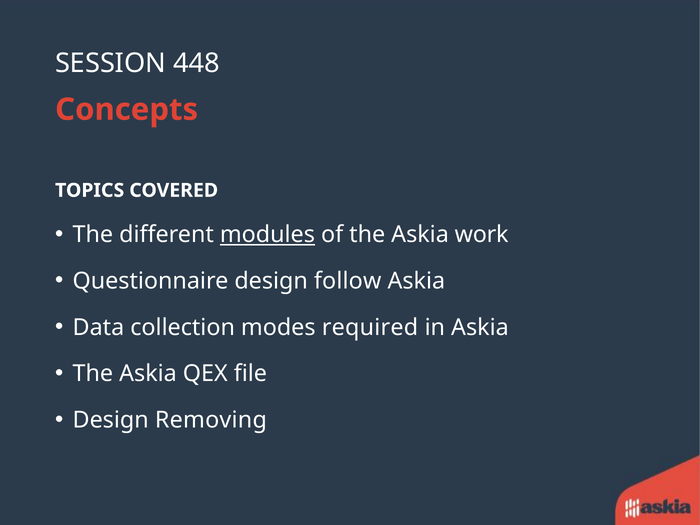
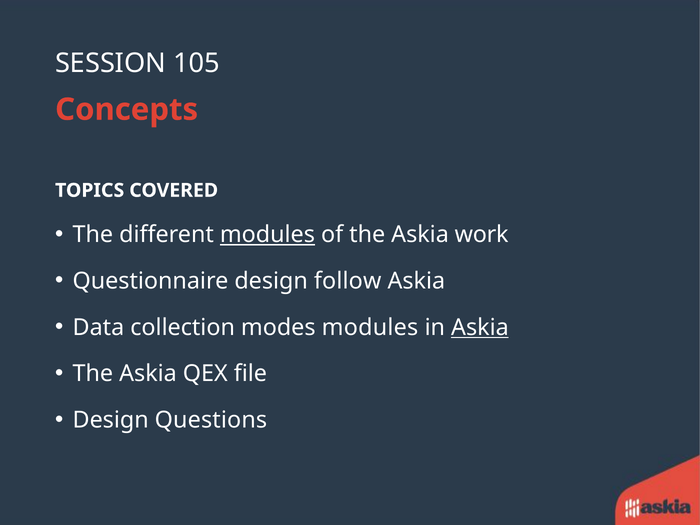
448: 448 -> 105
modes required: required -> modules
Askia at (480, 327) underline: none -> present
Removing: Removing -> Questions
